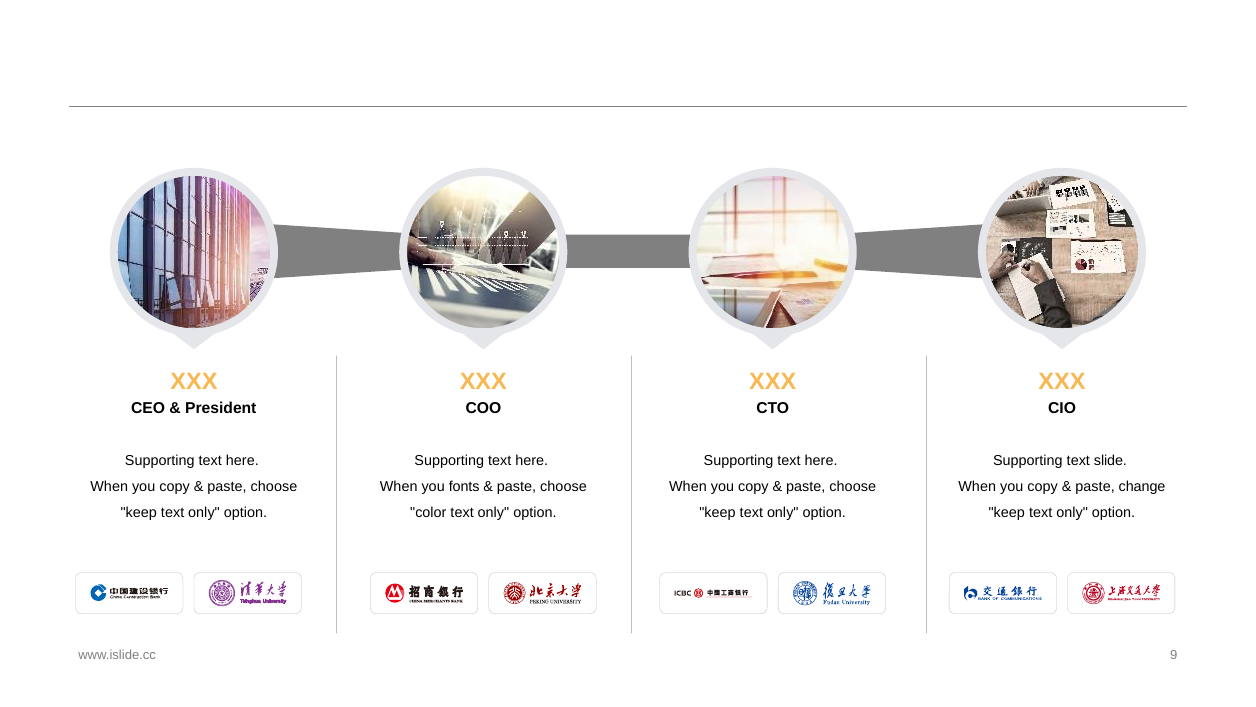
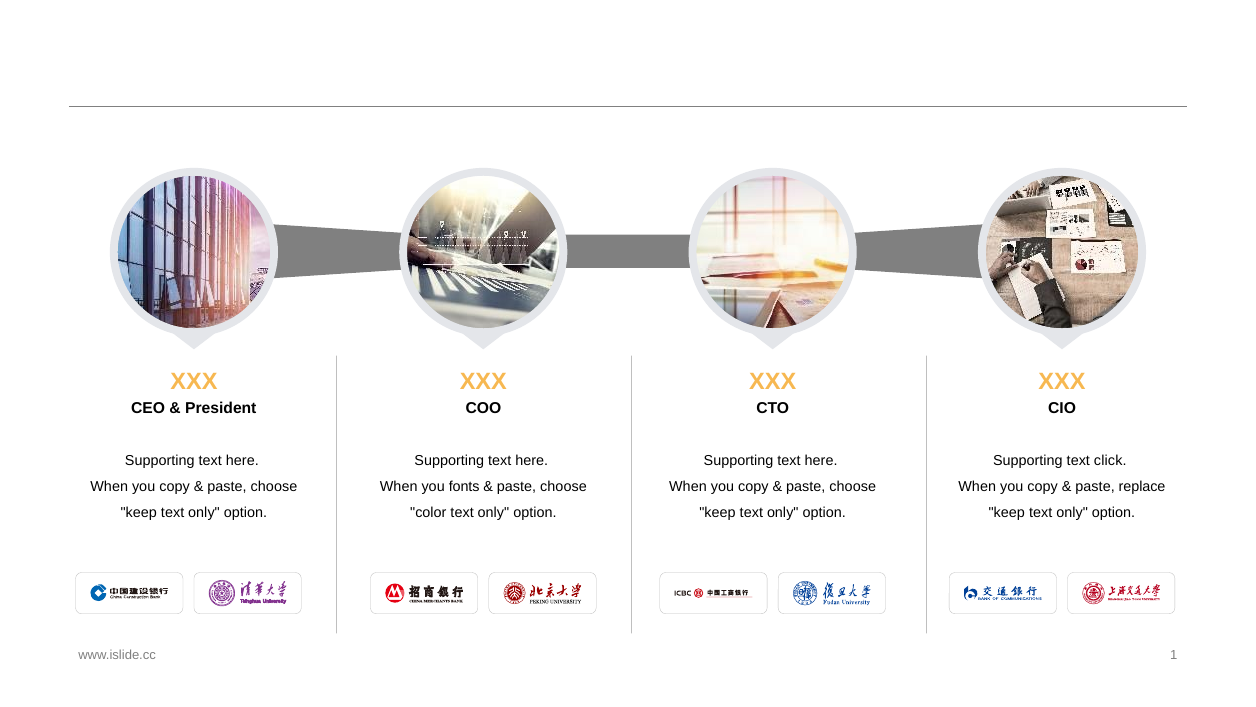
slide: slide -> click
change: change -> replace
9: 9 -> 1
